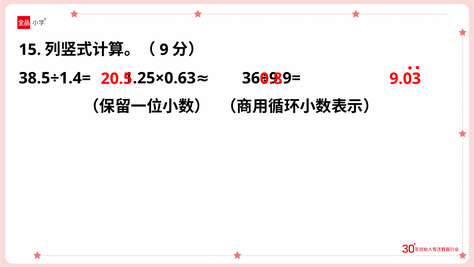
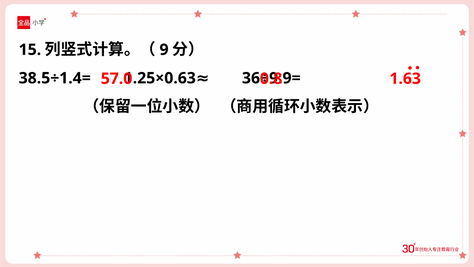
20.5: 20.5 -> 57.0
9.03: 9.03 -> 1.63
